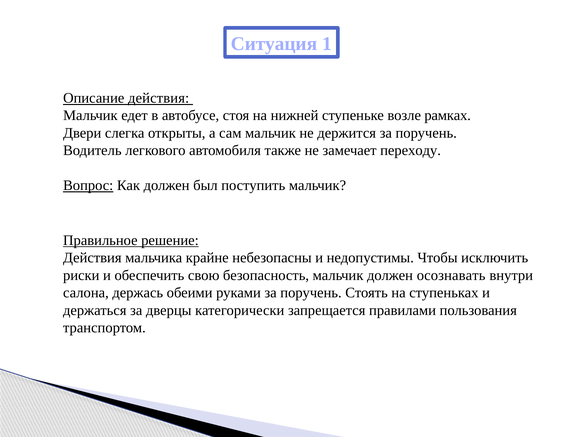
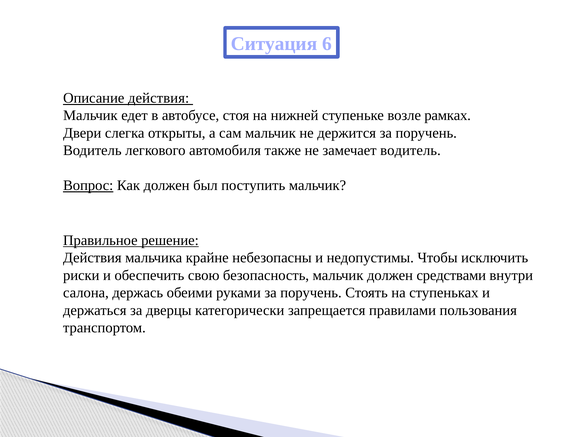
1: 1 -> 6
замечает переходу: переходу -> водитель
осознавать: осознавать -> средствами
